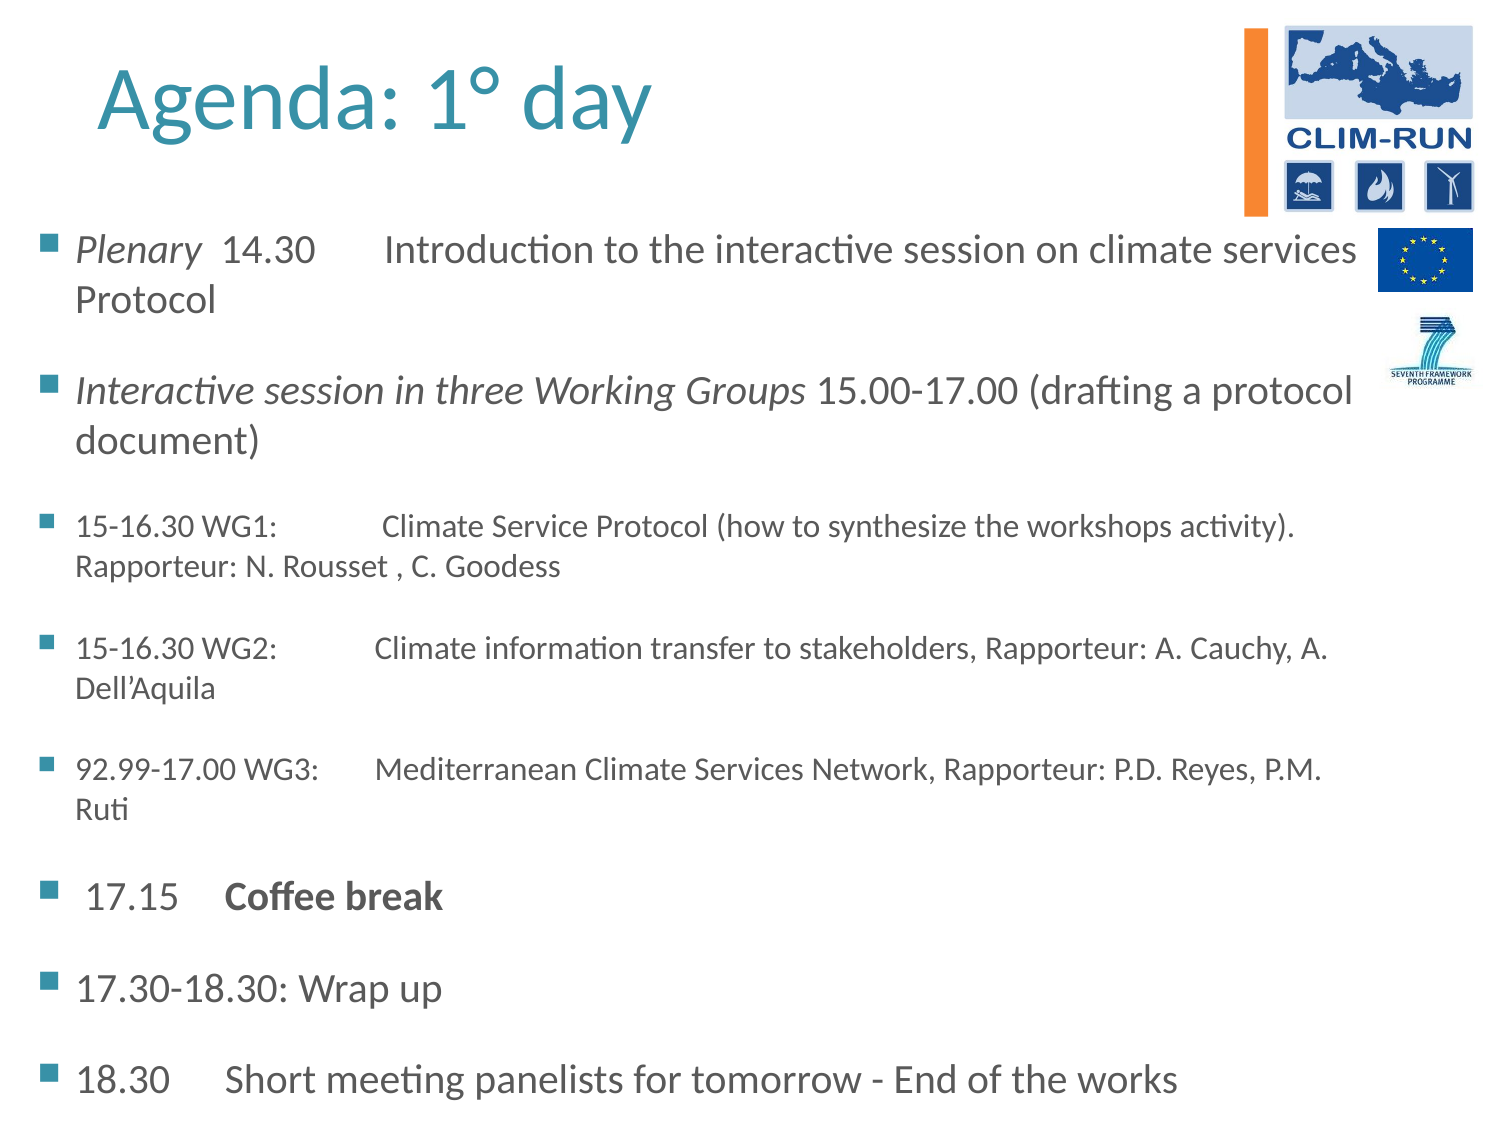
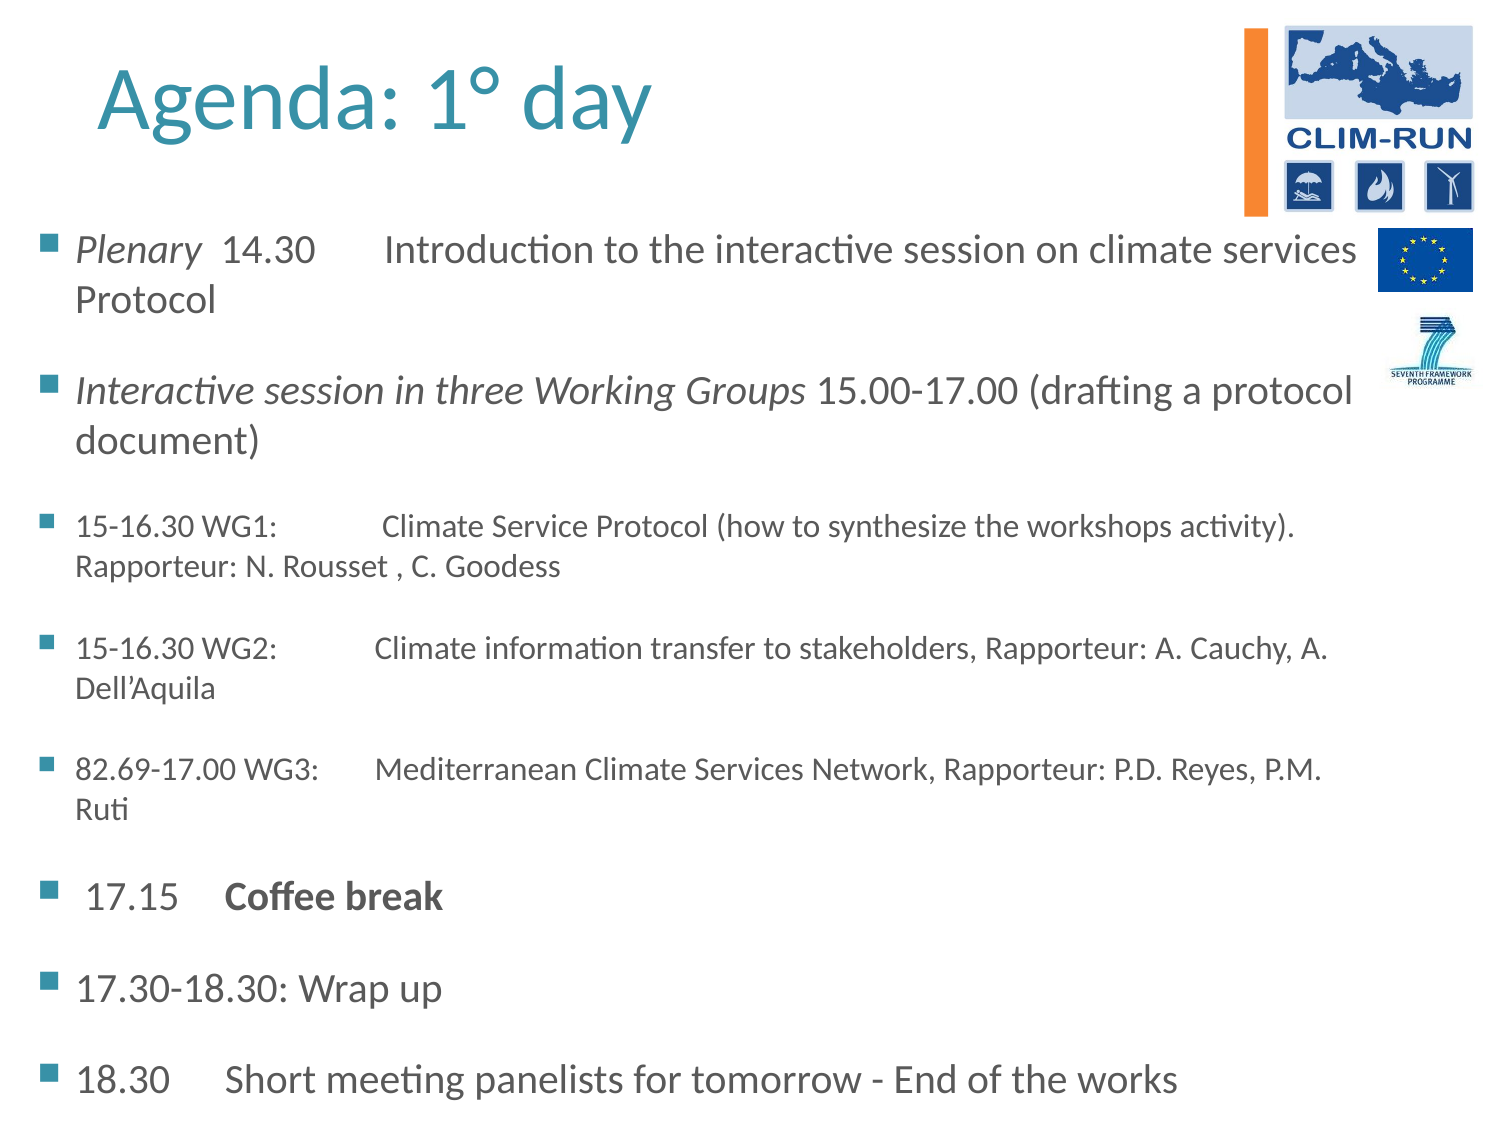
92.99-17.00: 92.99-17.00 -> 82.69-17.00
